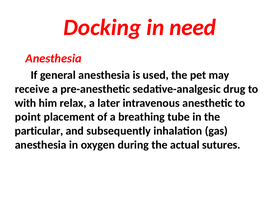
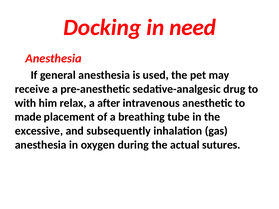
later: later -> after
point: point -> made
particular: particular -> excessive
